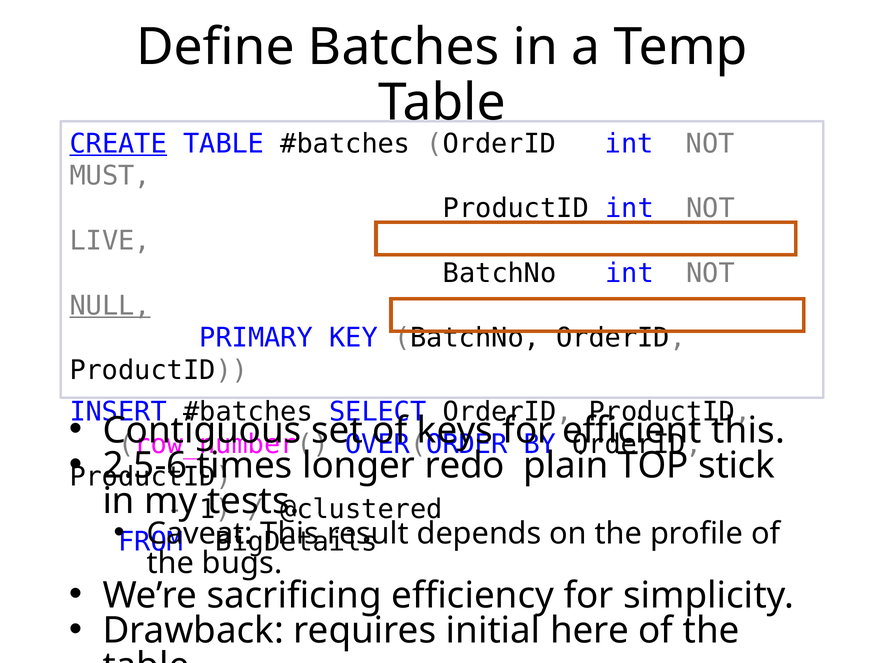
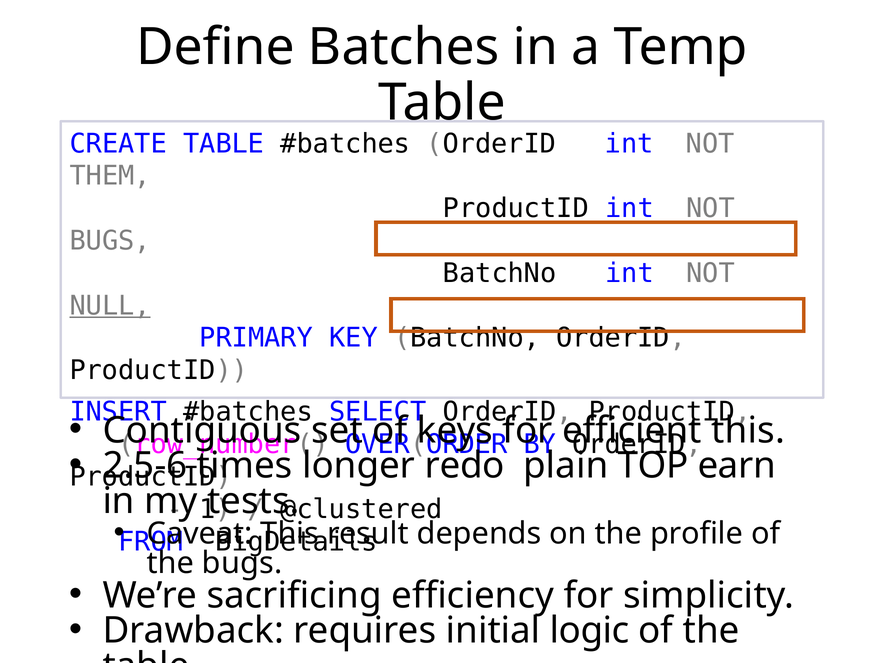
CREATE underline: present -> none
MUST: MUST -> THEM
LIVE at (110, 241): LIVE -> BUGS
stick: stick -> earn
here: here -> logic
